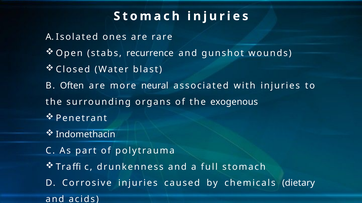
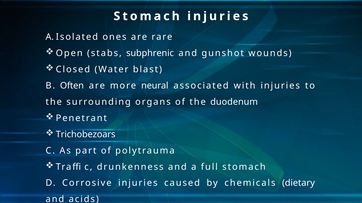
recurrence: recurrence -> subphrenic
exogenous: exogenous -> duodenum
Indomethacin: Indomethacin -> Trichobezoars
